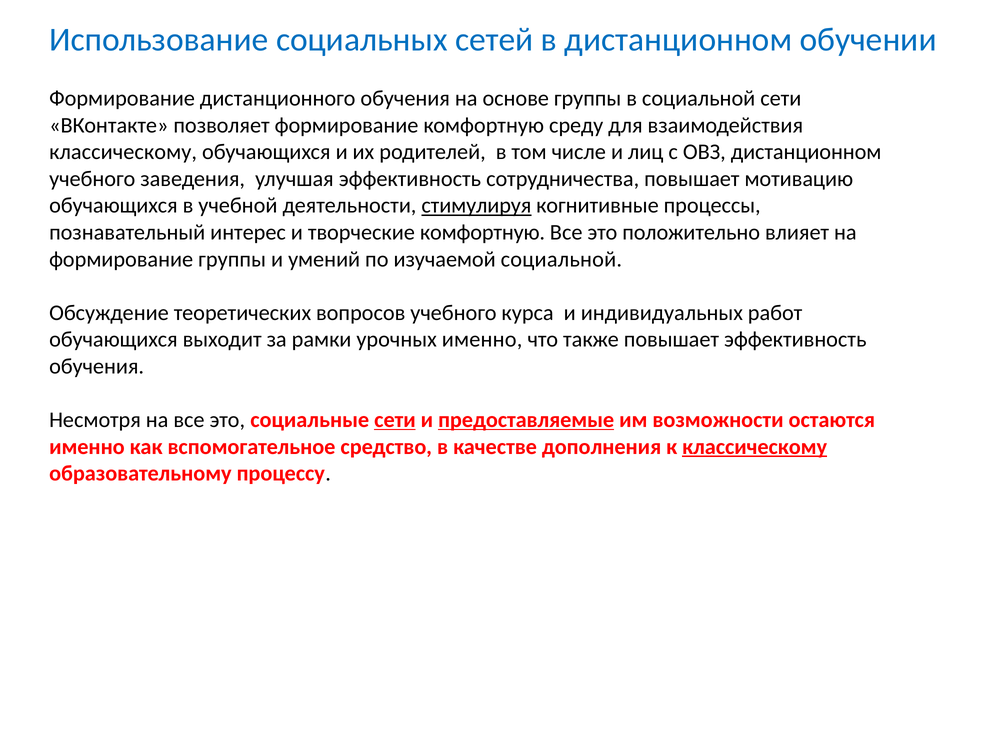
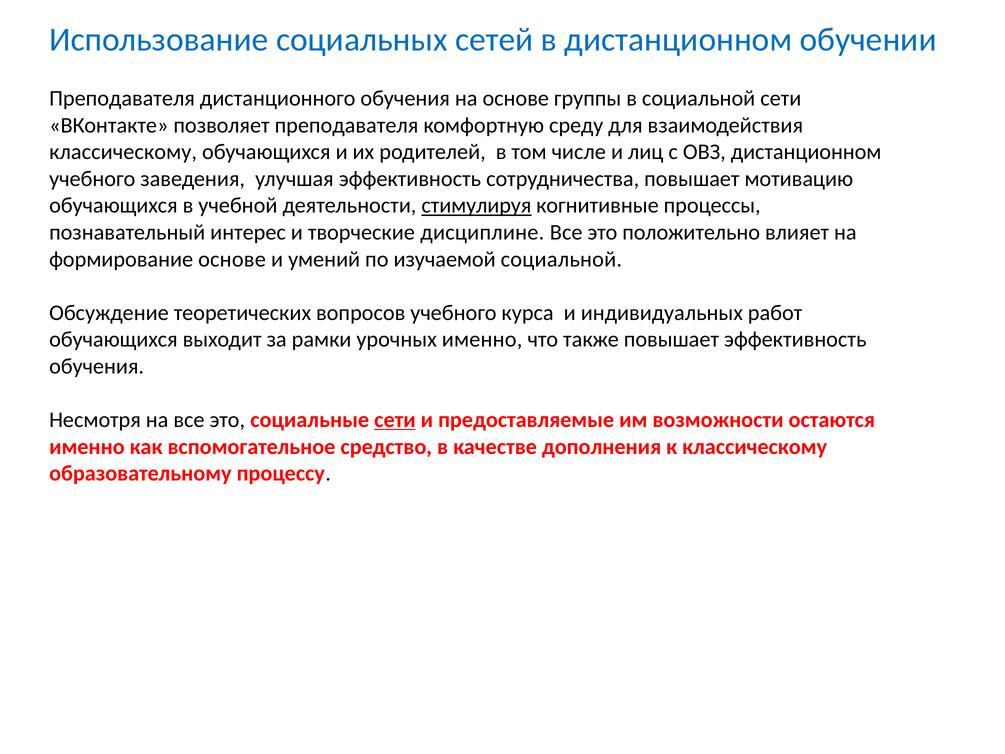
Формирование at (122, 98): Формирование -> Преподавателя
позволяет формирование: формирование -> преподавателя
творческие комфортную: комфортную -> дисциплине
формирование группы: группы -> основе
предоставляемые underline: present -> none
классическому at (755, 447) underline: present -> none
